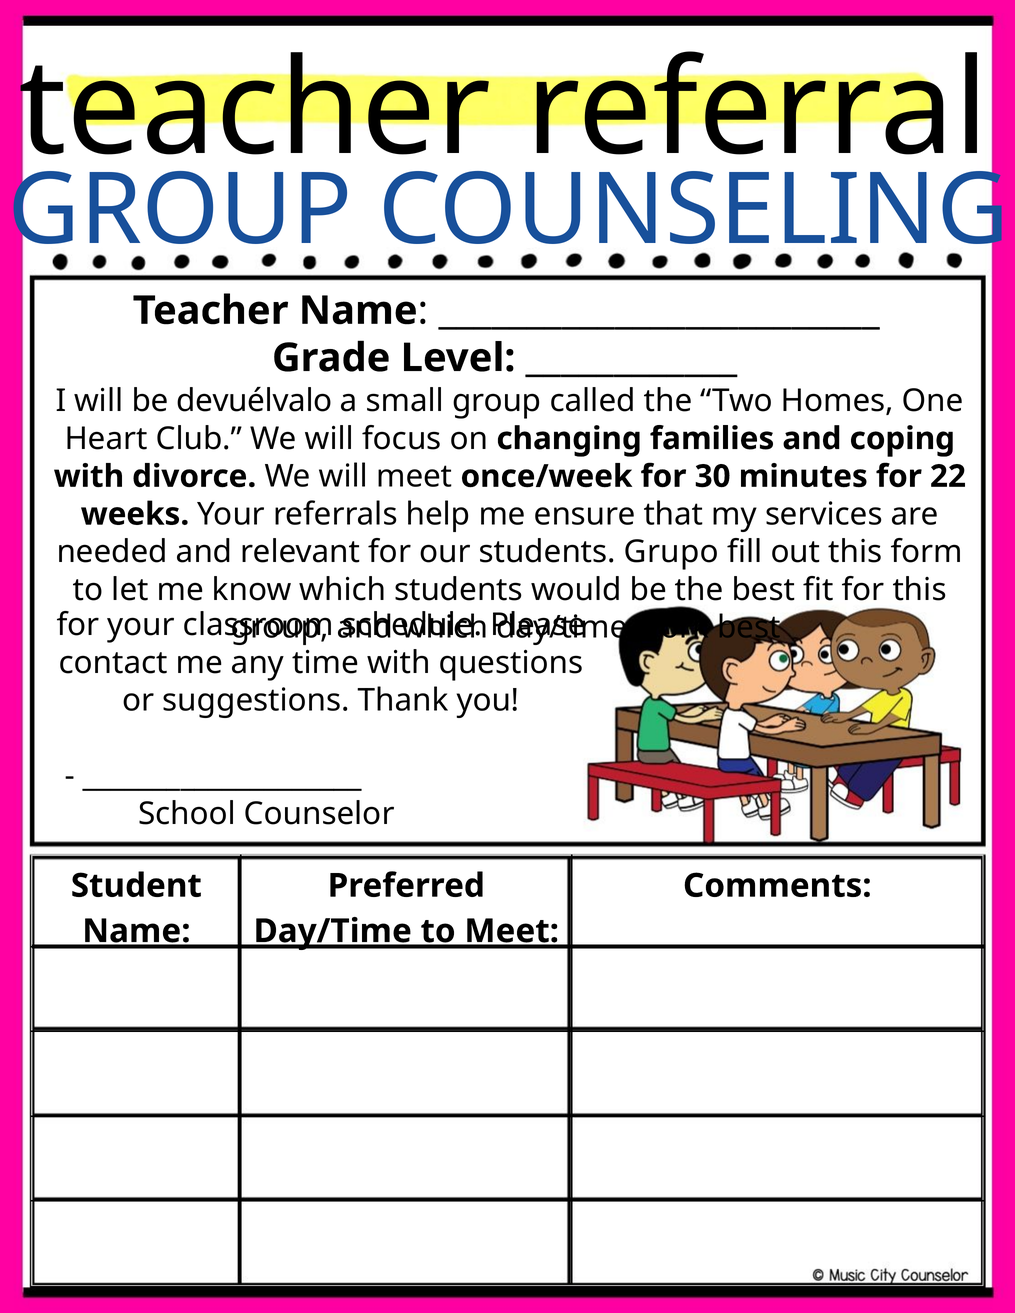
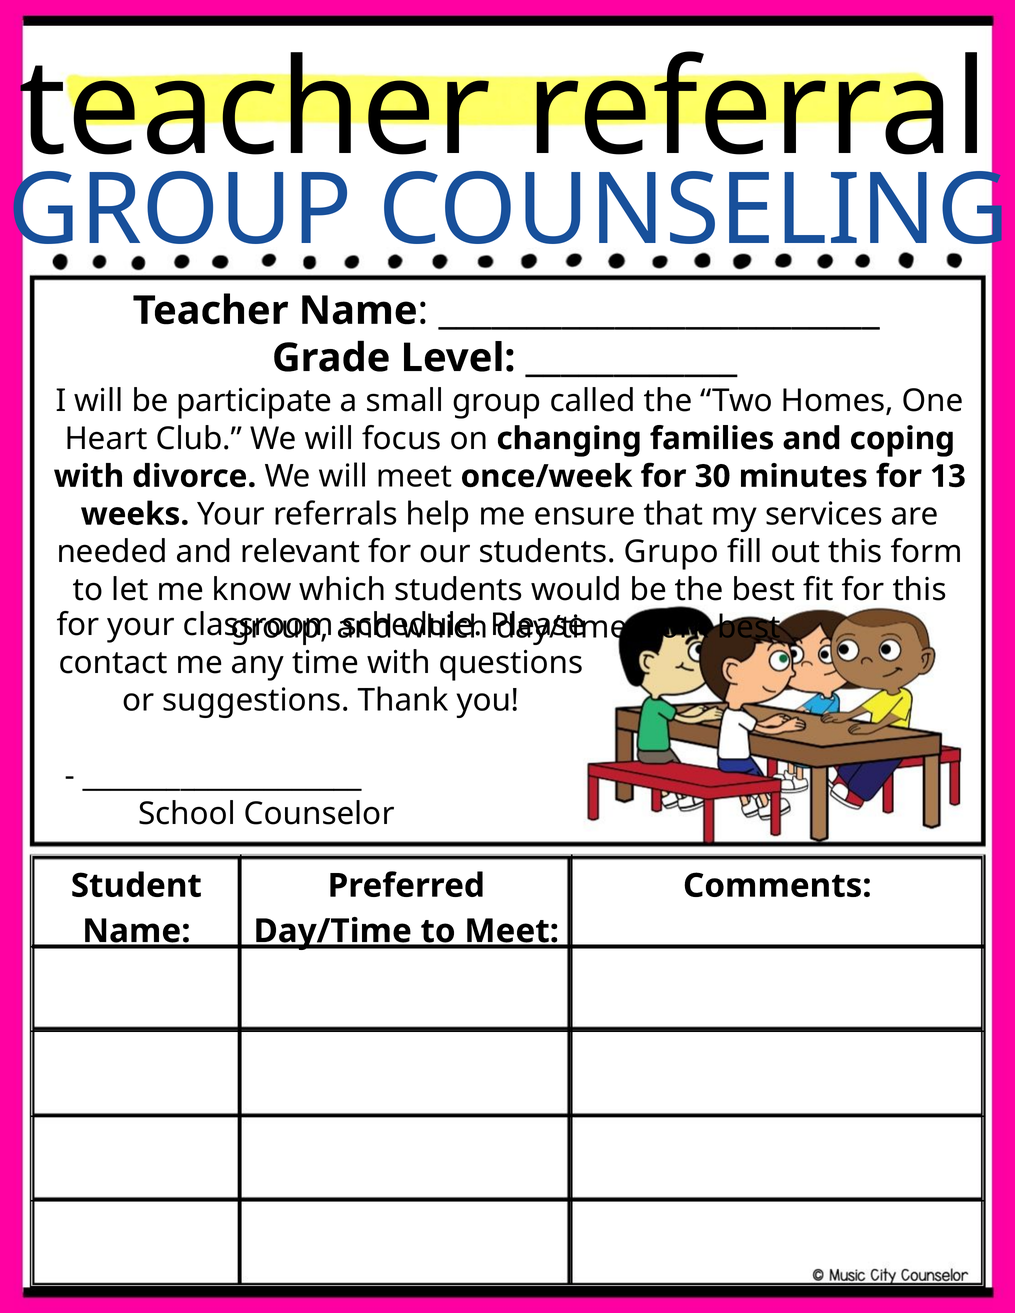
devuélvalo: devuélvalo -> participate
22: 22 -> 13
